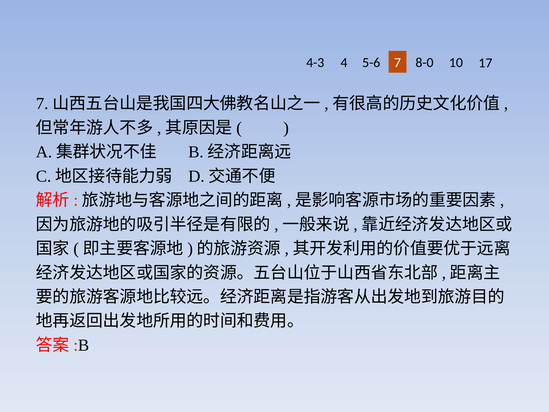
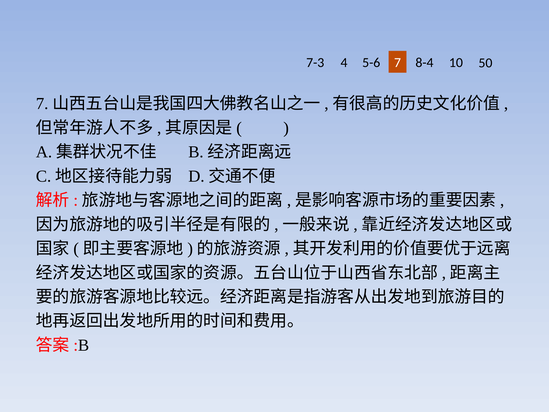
4-3: 4-3 -> 7-3
8-0: 8-0 -> 8-4
17: 17 -> 50
